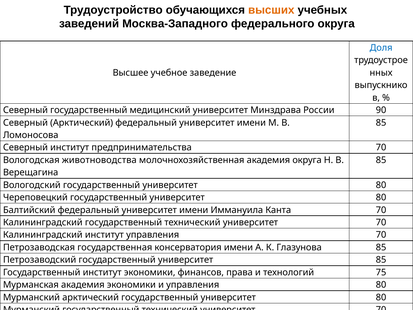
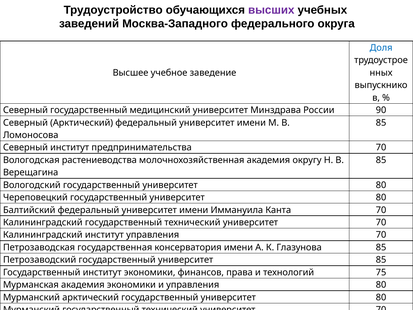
высших colour: orange -> purple
животноводства: животноводства -> растениеводства
академия округа: округа -> округу
